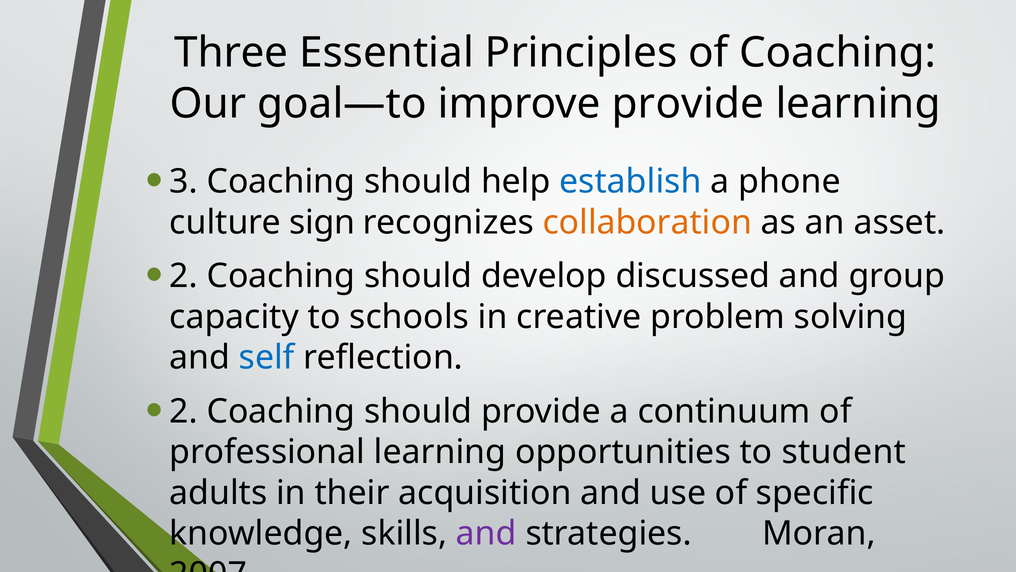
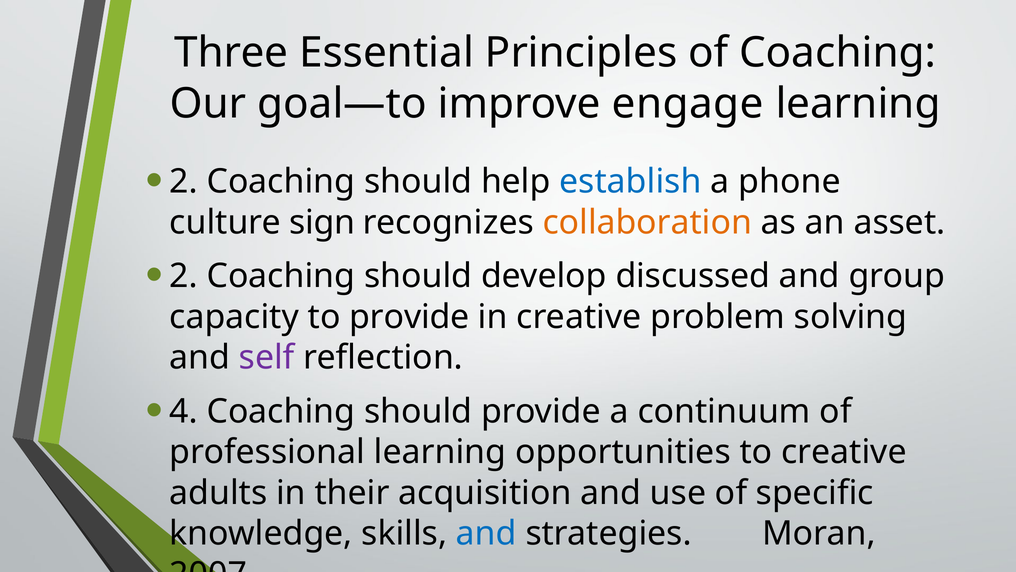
improve provide: provide -> engage
3 at (184, 182): 3 -> 2
to schools: schools -> provide
self colour: blue -> purple
2 at (184, 411): 2 -> 4
to student: student -> creative
and at (486, 533) colour: purple -> blue
